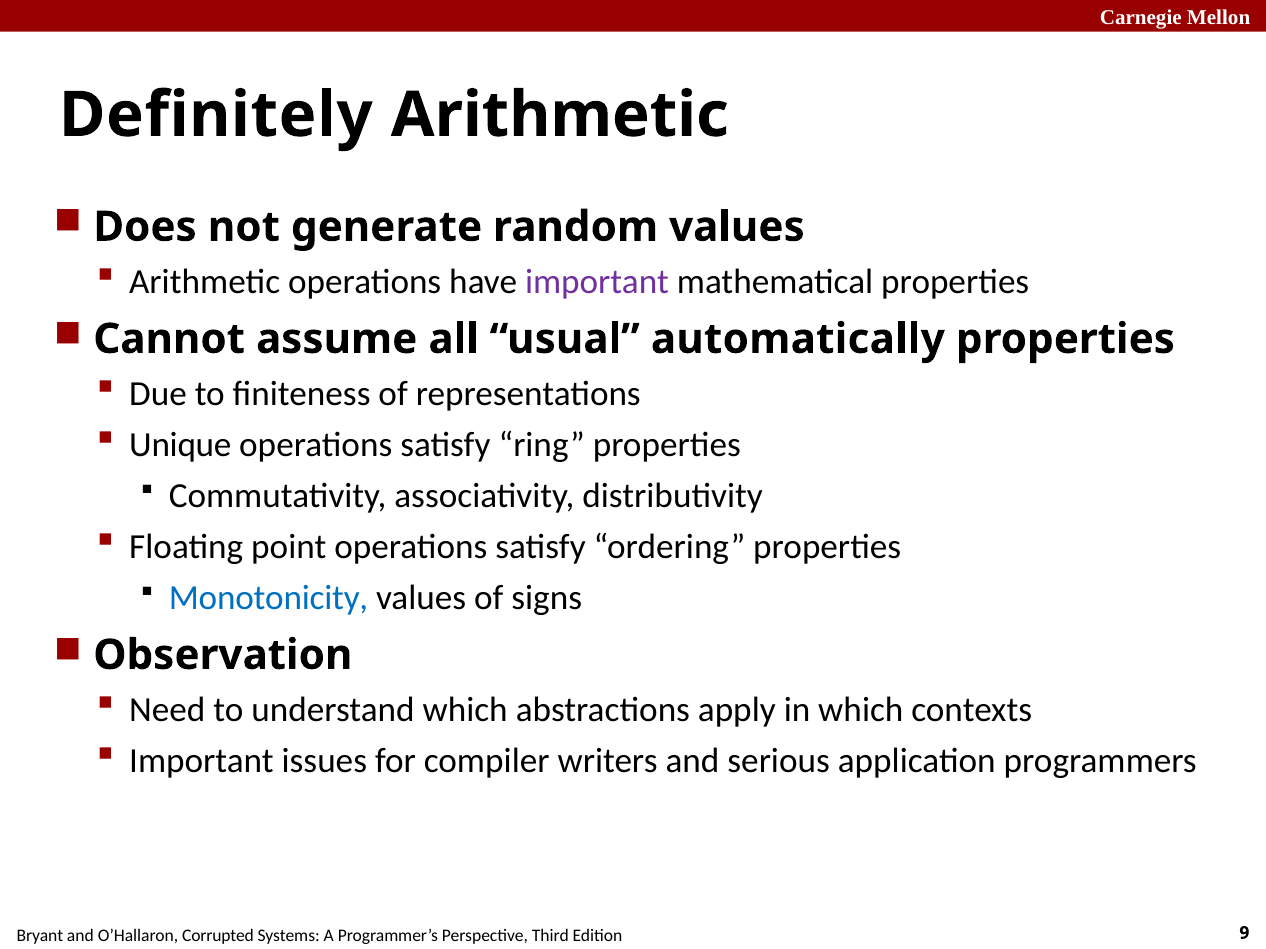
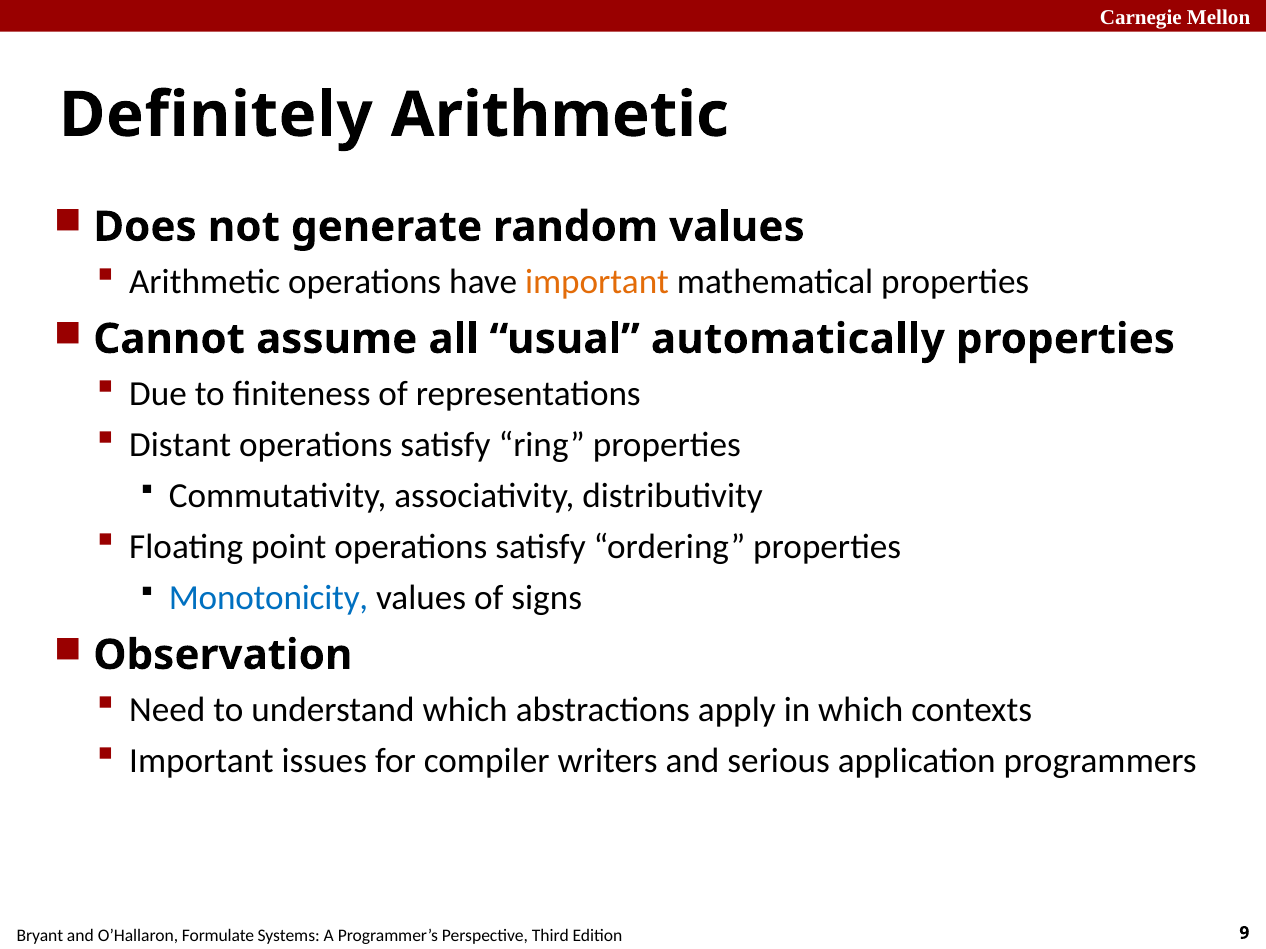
important at (597, 282) colour: purple -> orange
Unique: Unique -> Distant
Corrupted: Corrupted -> Formulate
